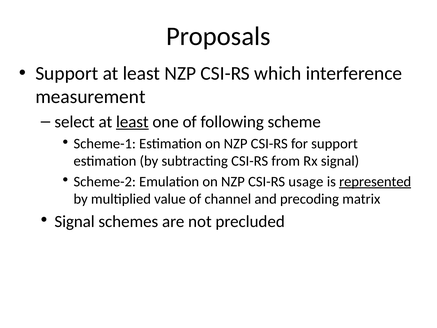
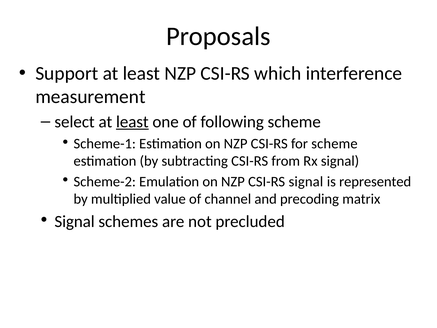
for support: support -> scheme
CSI-RS usage: usage -> signal
represented underline: present -> none
